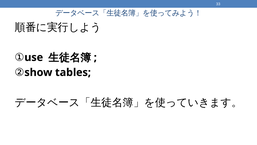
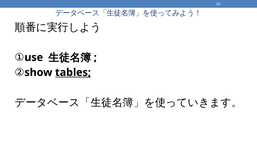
tables underline: none -> present
